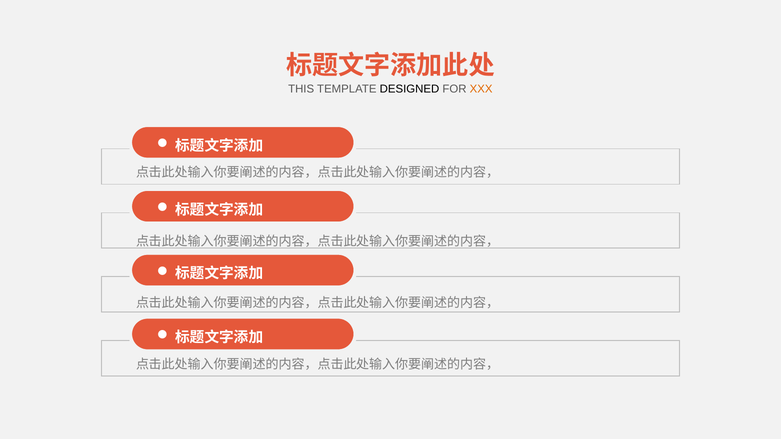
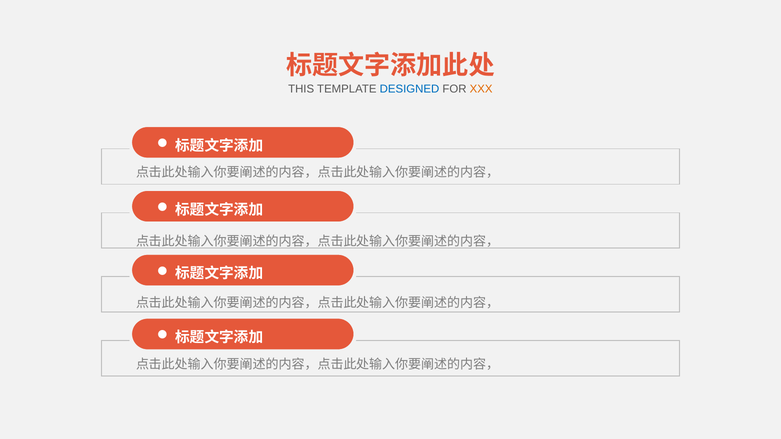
DESIGNED colour: black -> blue
